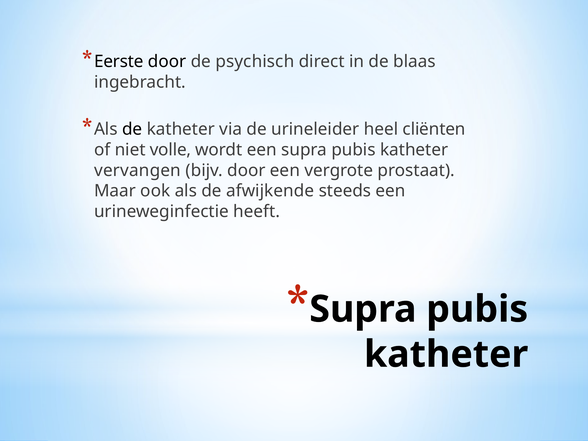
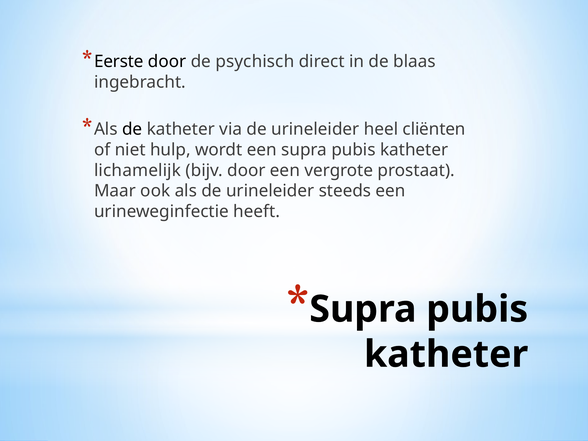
volle: volle -> hulp
vervangen: vervangen -> lichamelijk
als de afwijkende: afwijkende -> urineleider
